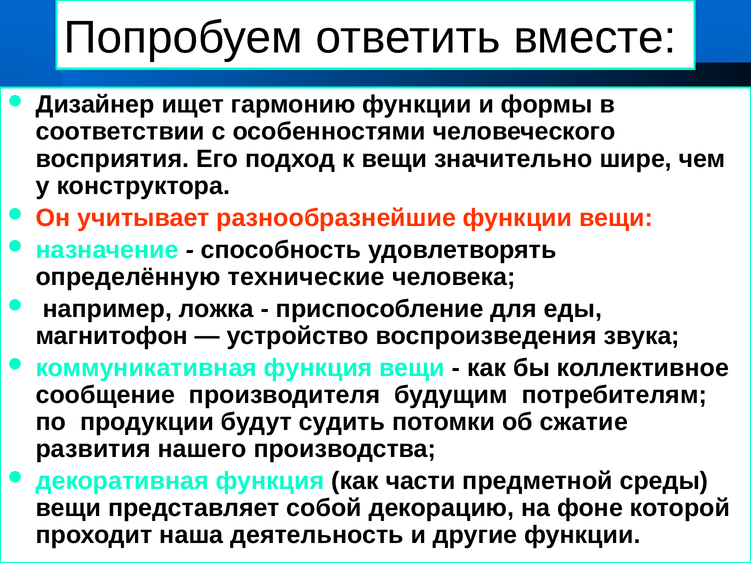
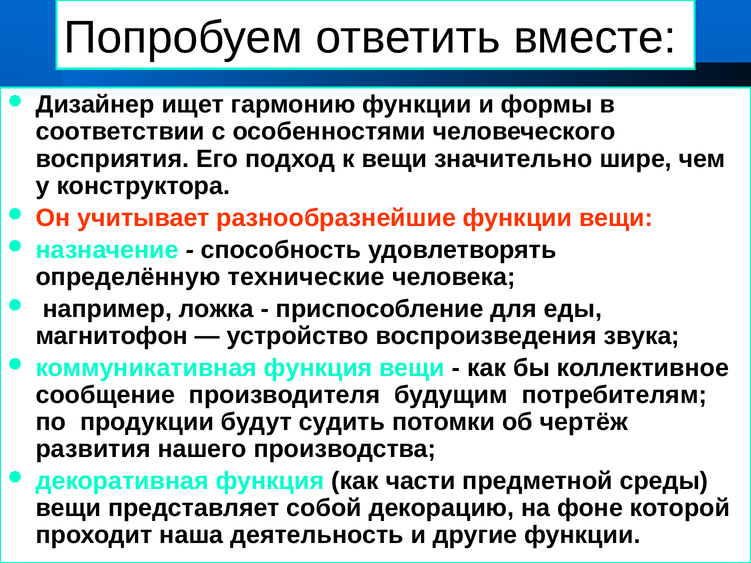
сжатие: сжатие -> чертёж
